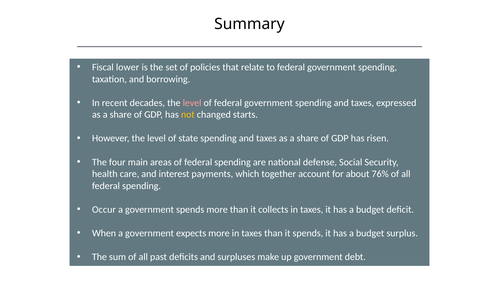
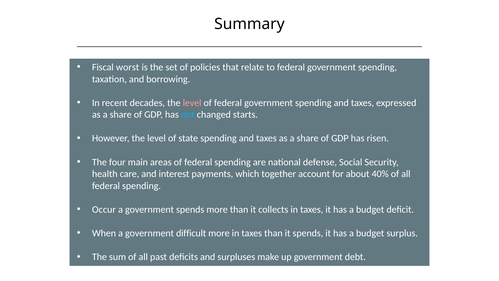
lower: lower -> worst
not colour: yellow -> light blue
76%: 76% -> 40%
expects: expects -> difficult
